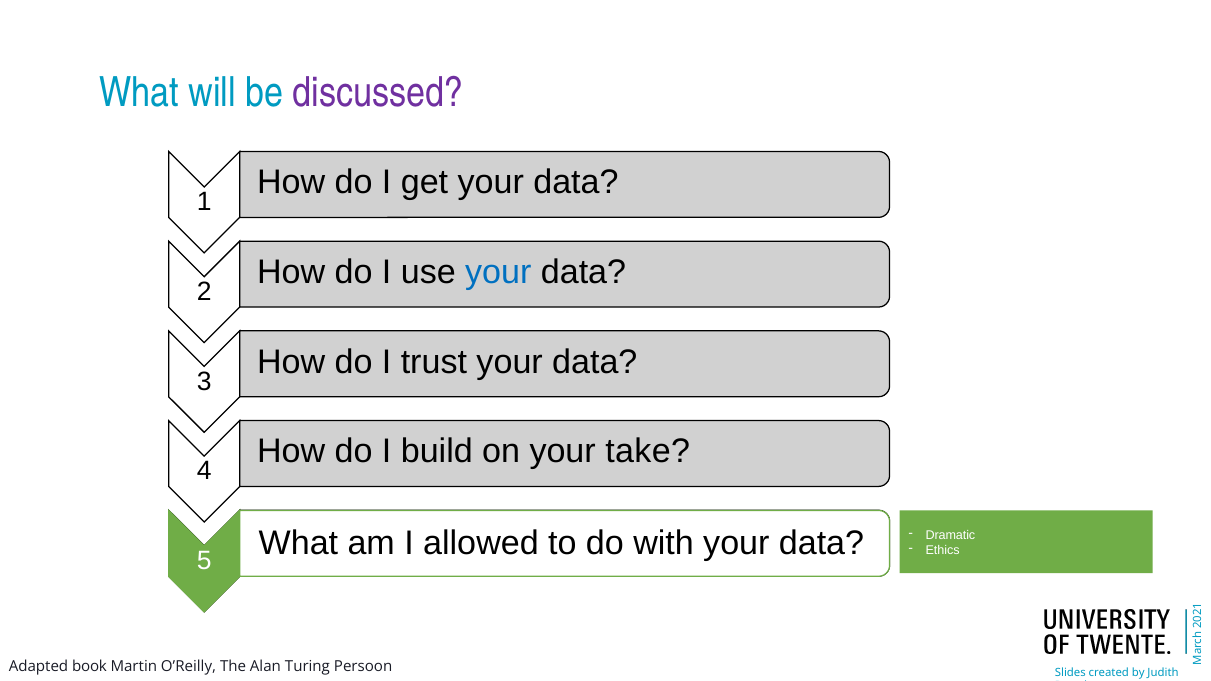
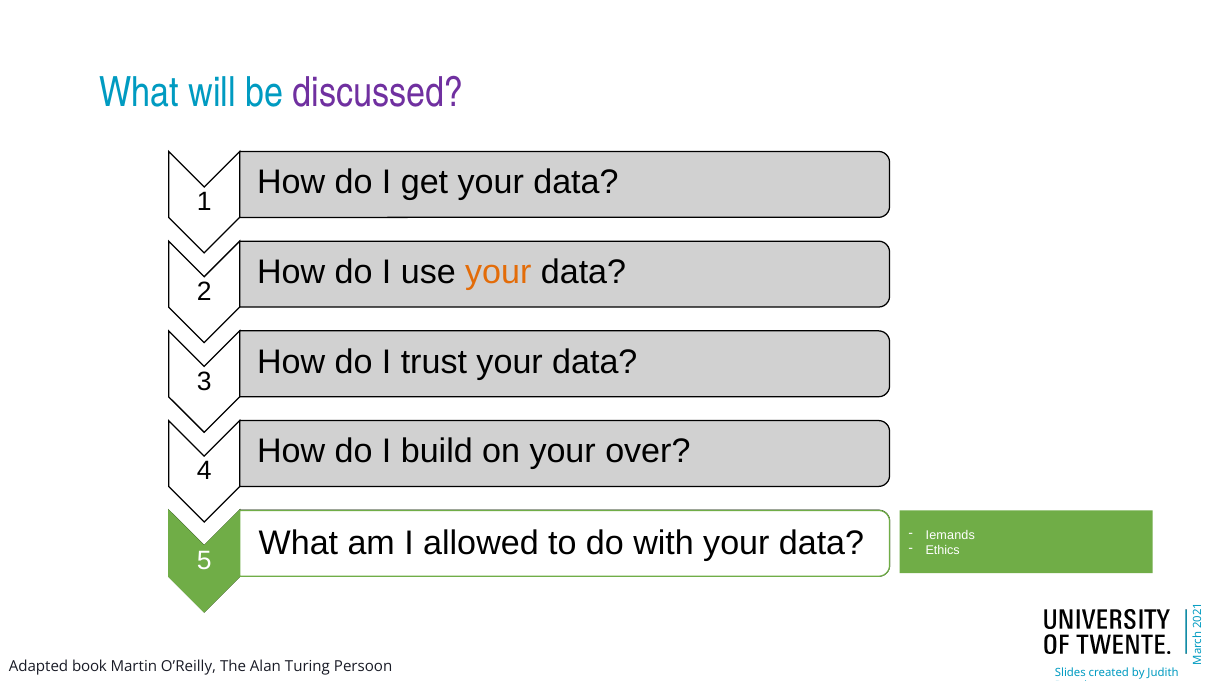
your at (498, 272) colour: blue -> orange
take: take -> over
Dramatic: Dramatic -> Iemands
